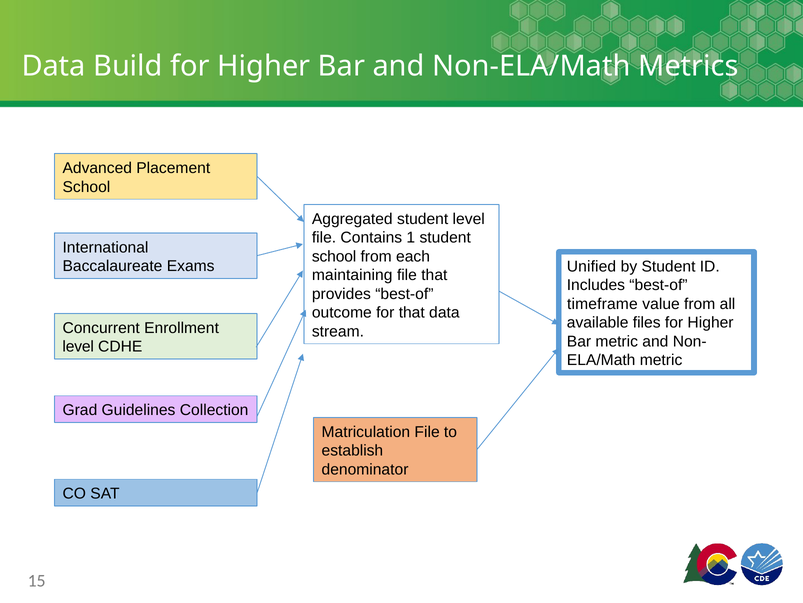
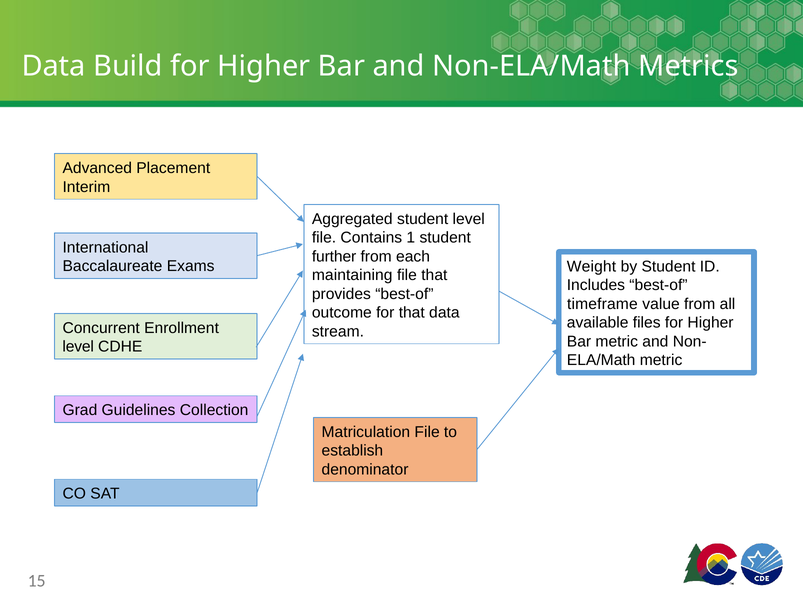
School at (86, 187): School -> Interim
school at (334, 256): school -> further
Unified: Unified -> Weight
